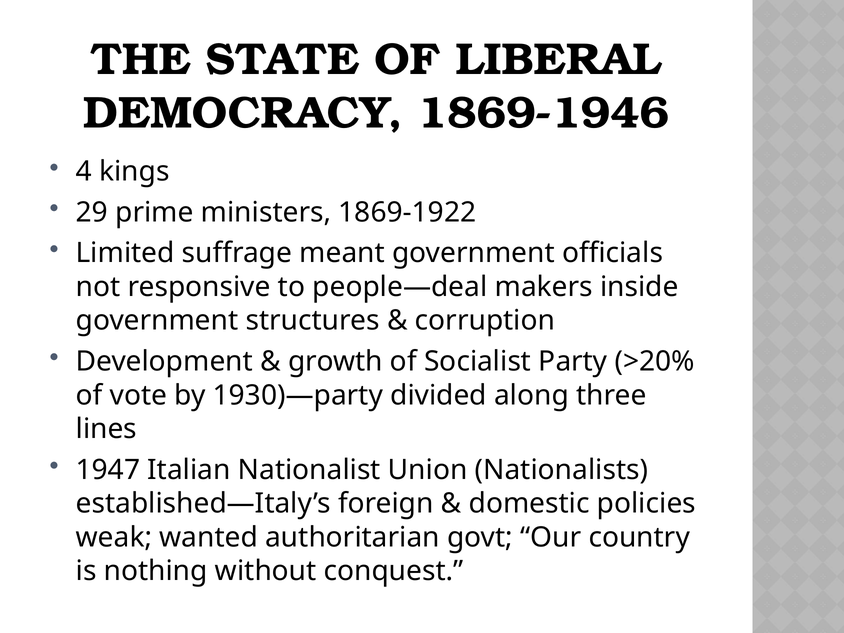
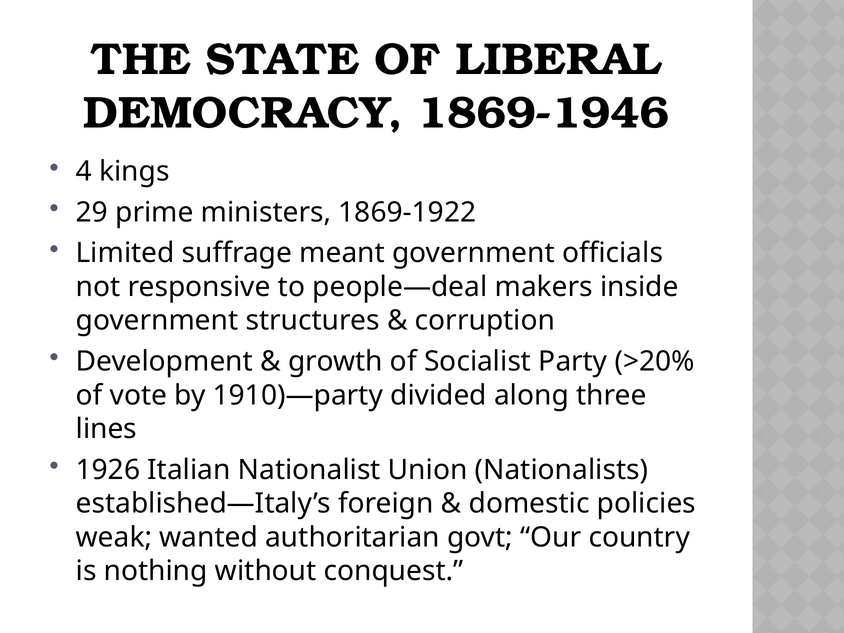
1930)—party: 1930)—party -> 1910)—party
1947: 1947 -> 1926
